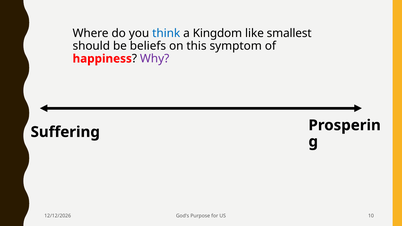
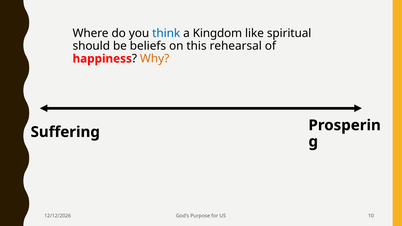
smallest: smallest -> spiritual
symptom: symptom -> rehearsal
Why colour: purple -> orange
